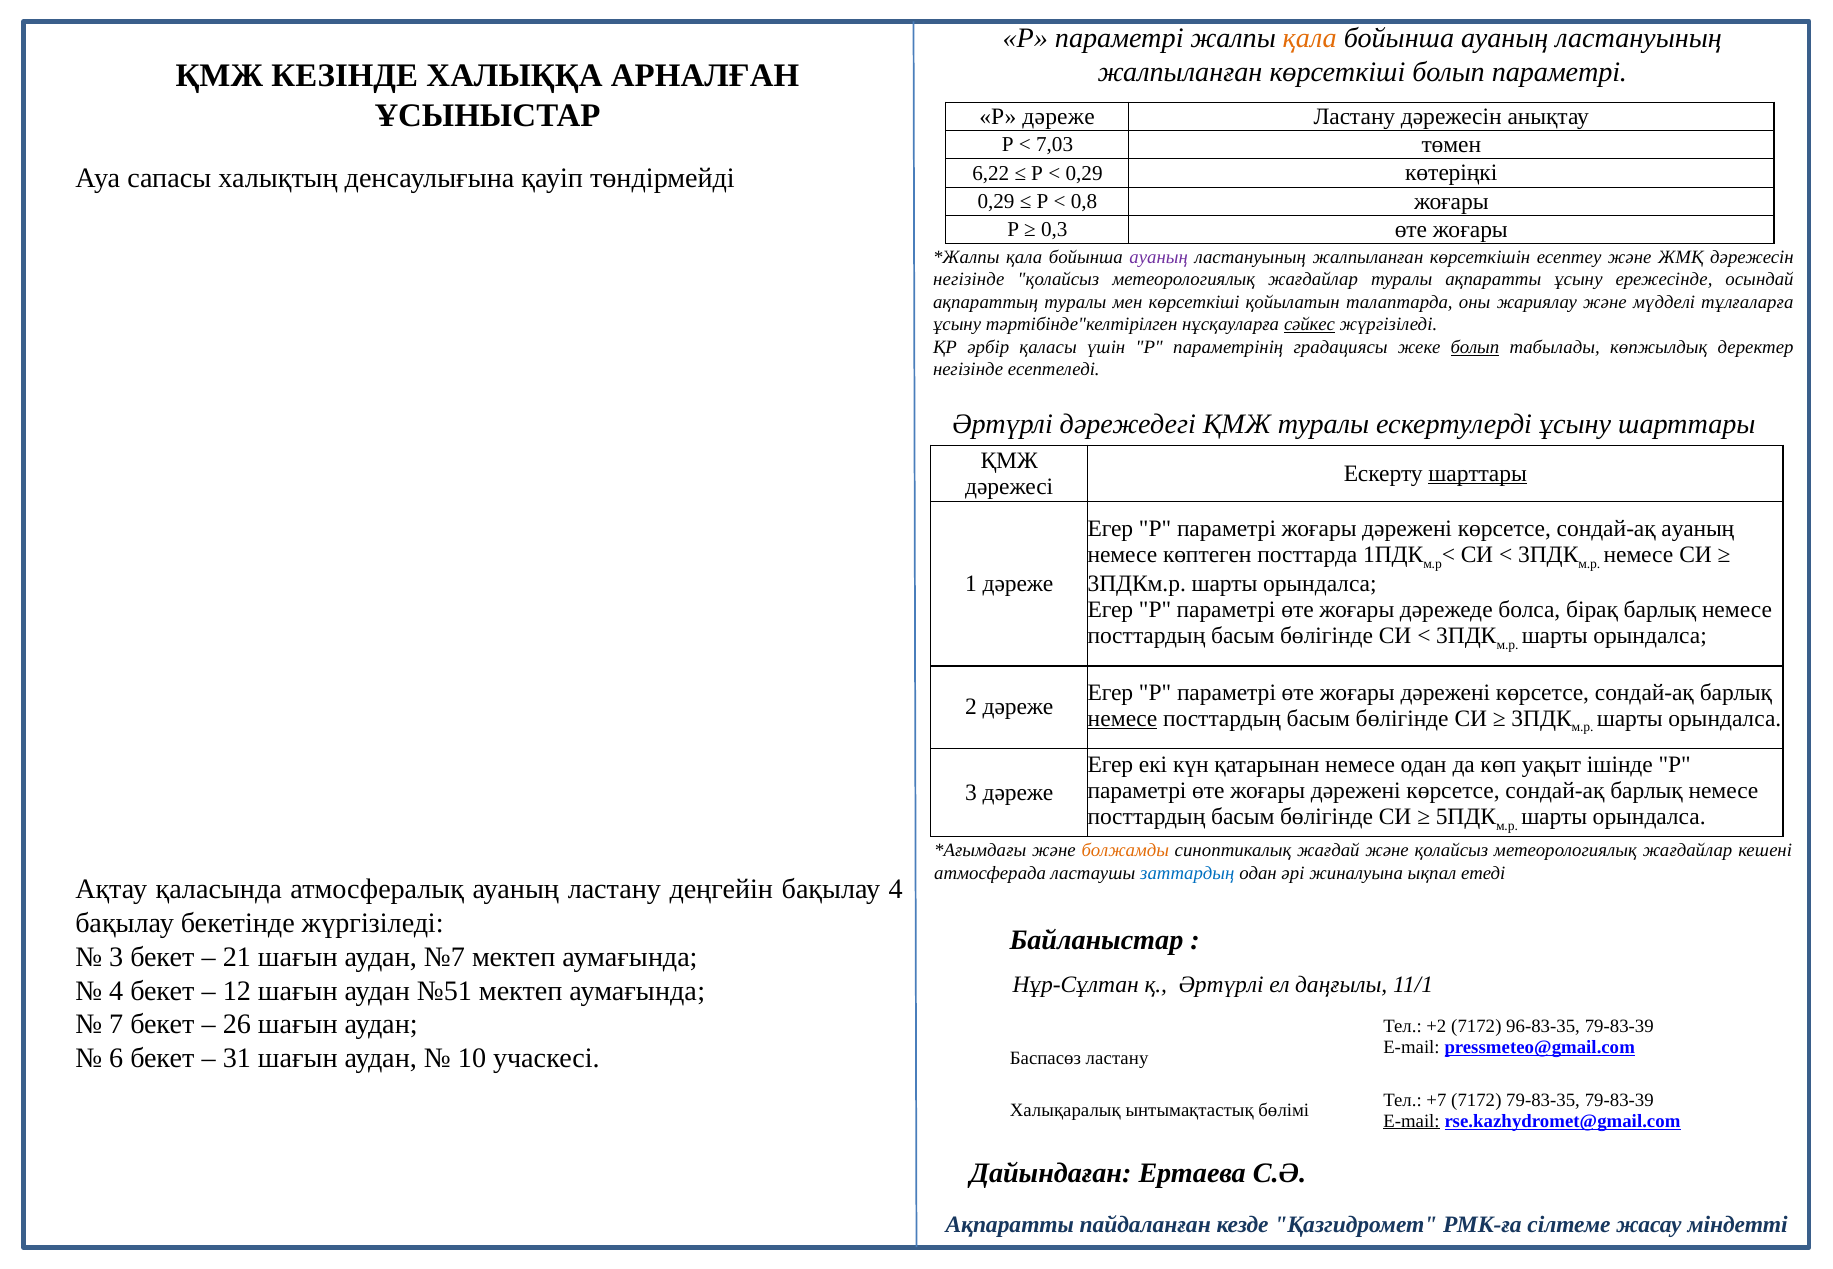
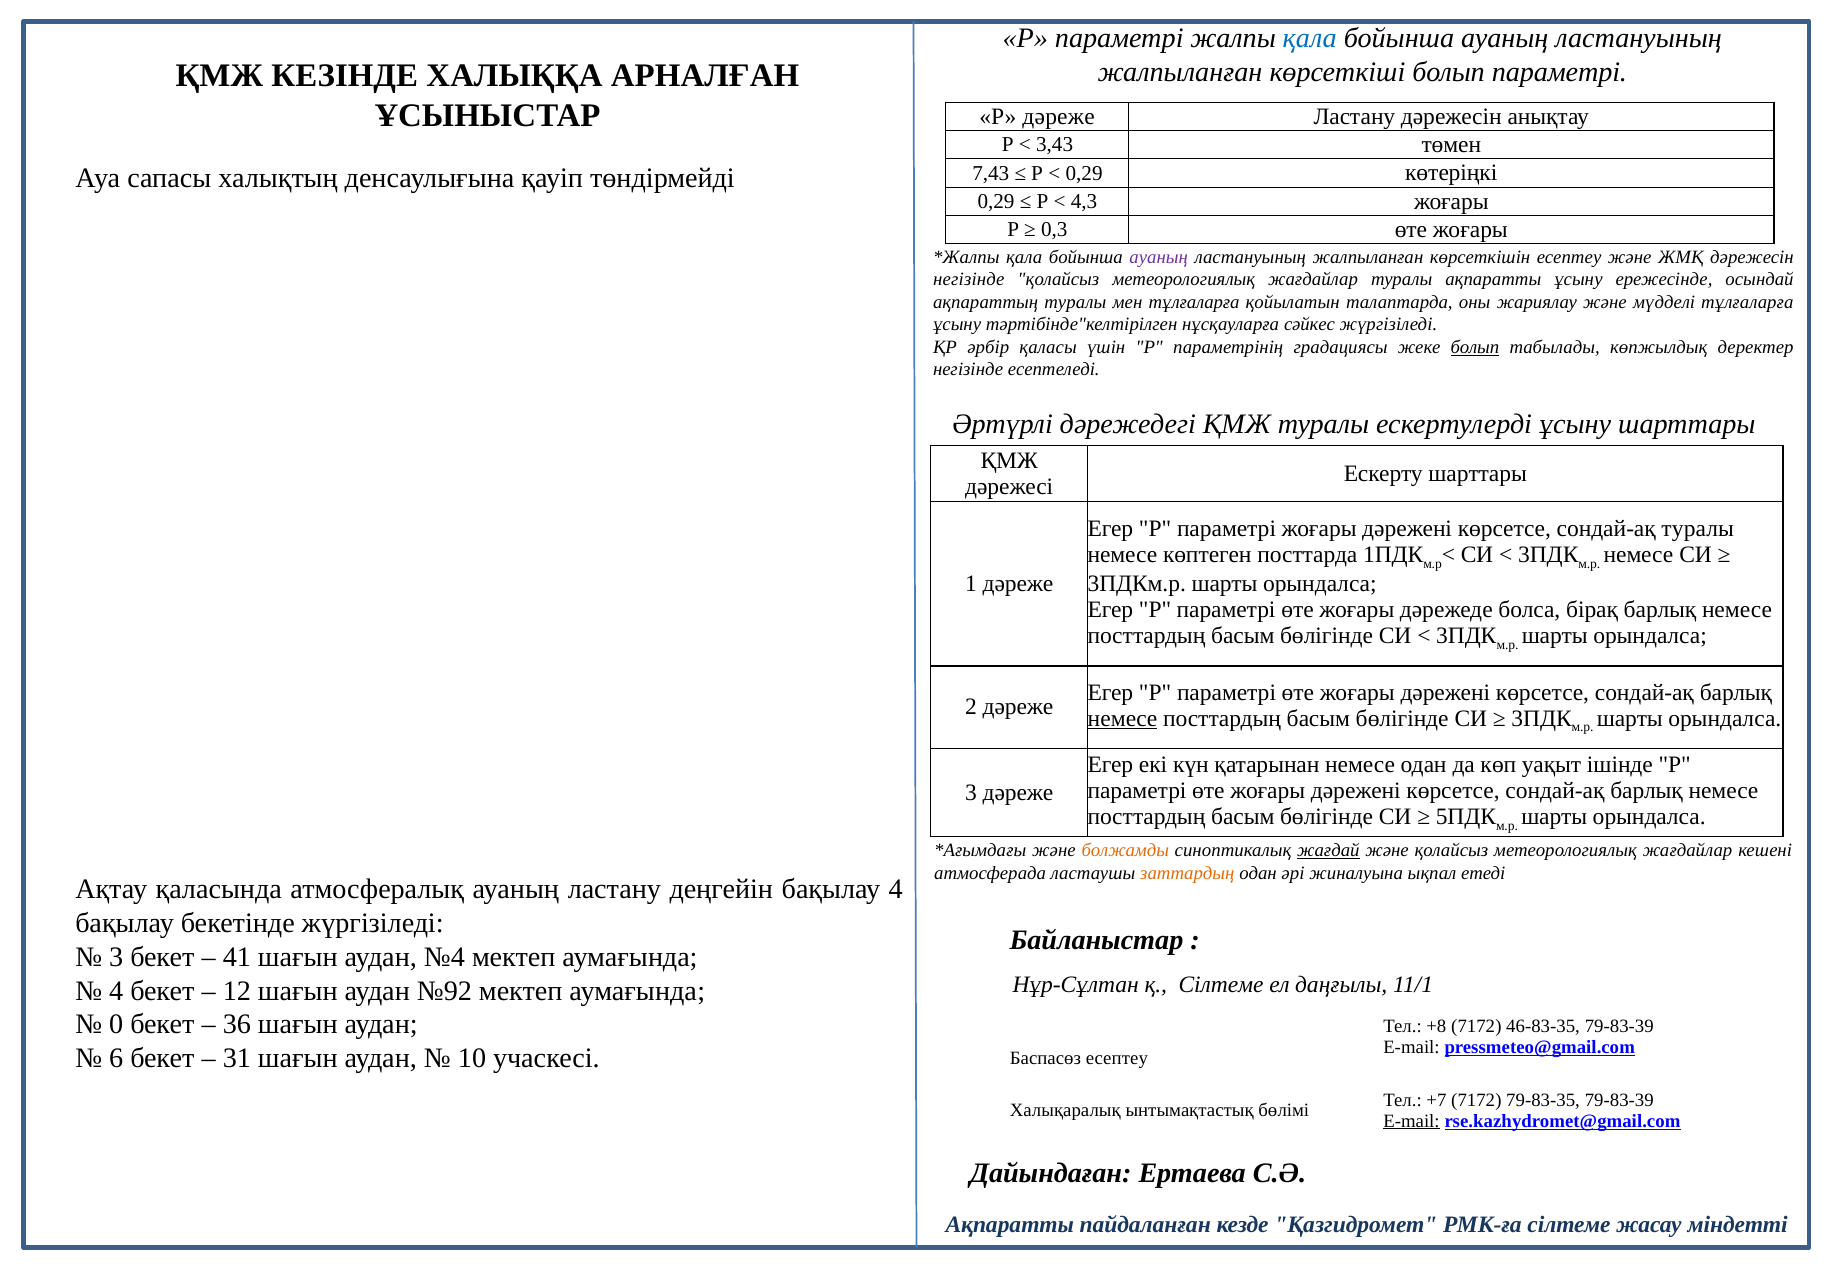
қала at (1310, 39) colour: orange -> blue
7,03: 7,03 -> 3,43
6,22: 6,22 -> 7,43
0,8: 0,8 -> 4,3
мен көрсеткіші: көрсеткіші -> тұлғаларға
сәйкес underline: present -> none
шарттары at (1478, 474) underline: present -> none
сондай-ақ ауаның: ауаның -> туралы
жағдай underline: none -> present
заттардың colour: blue -> orange
21: 21 -> 41
№7: №7 -> №4
қ Әртүрлі: Әртүрлі -> Сілтеме
№51: №51 -> №92
7: 7 -> 0
26: 26 -> 36
+2: +2 -> +8
96-83-35: 96-83-35 -> 46-83-35
Баспасөз ластану: ластану -> есептеу
